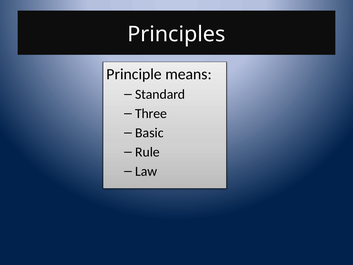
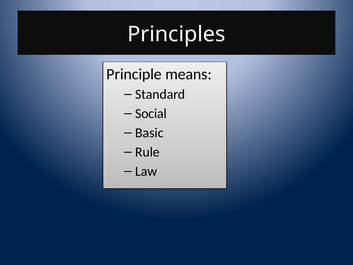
Three: Three -> Social
